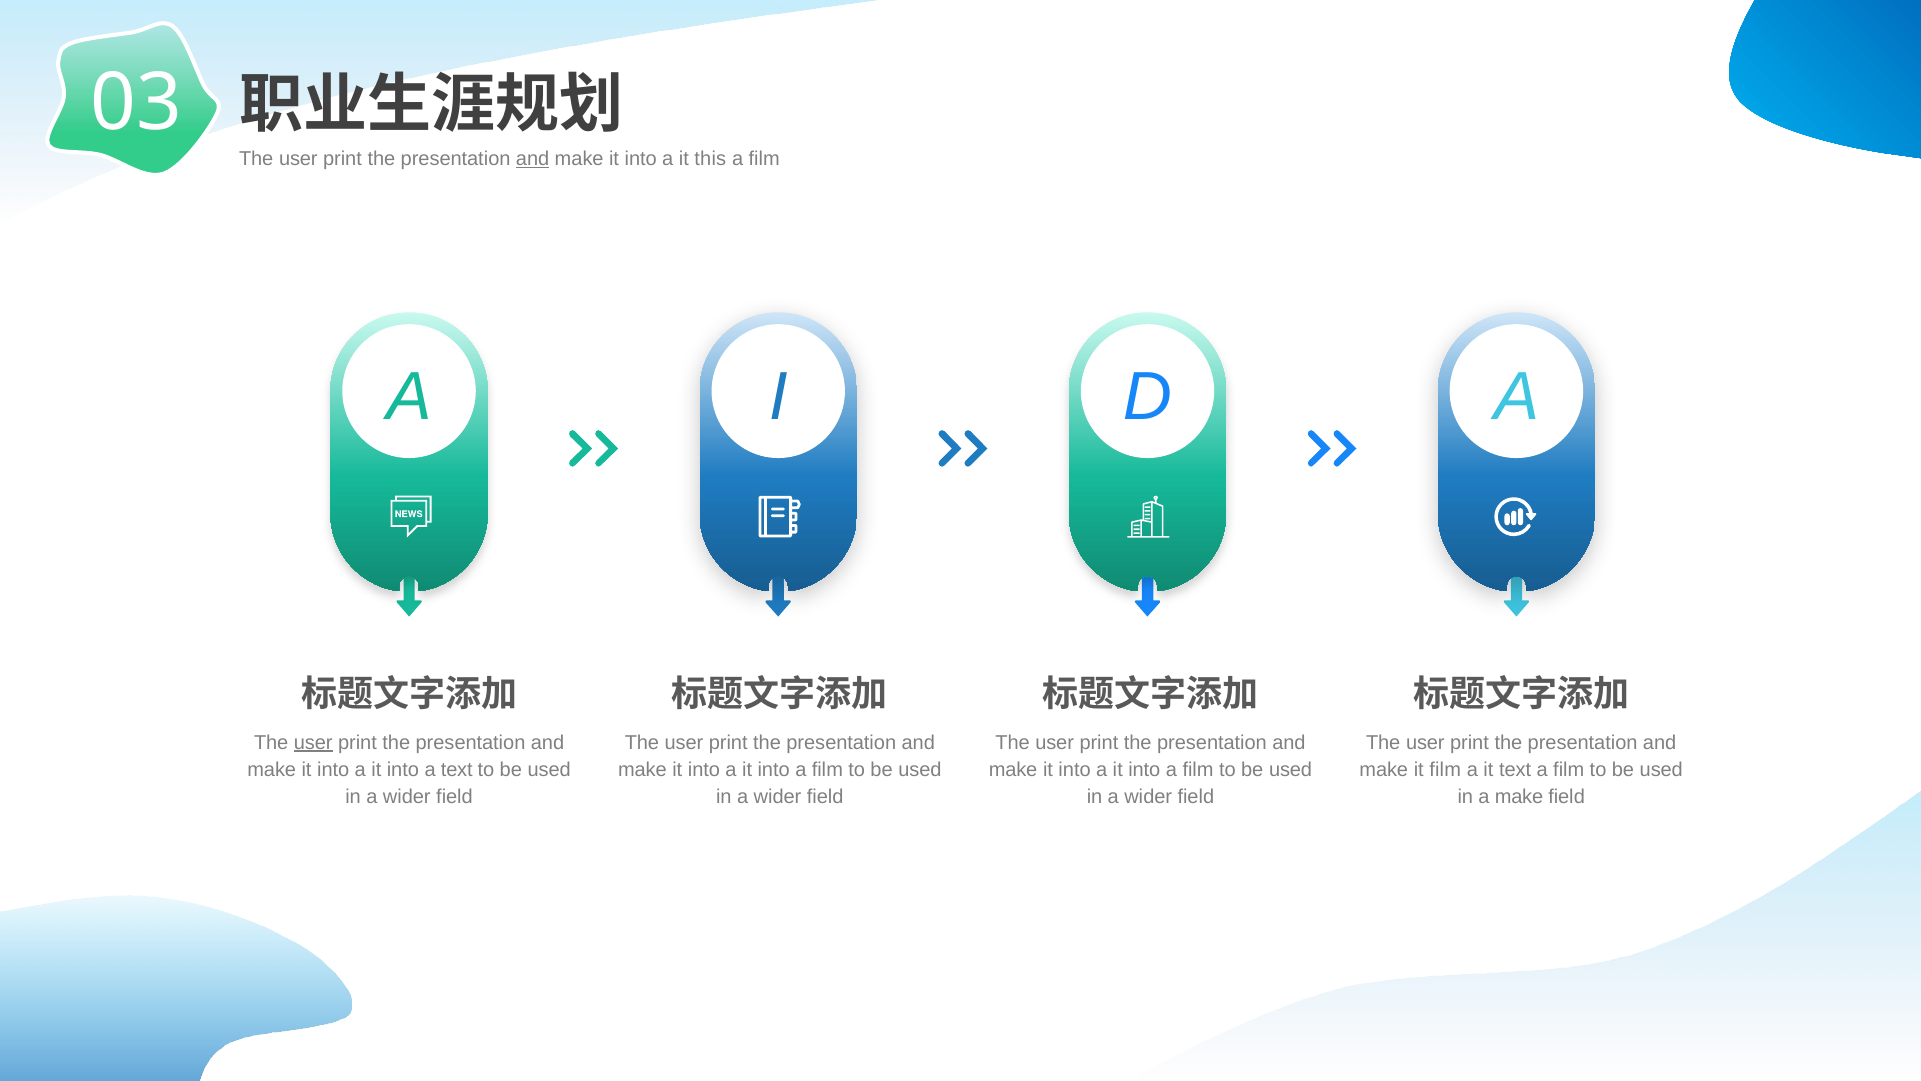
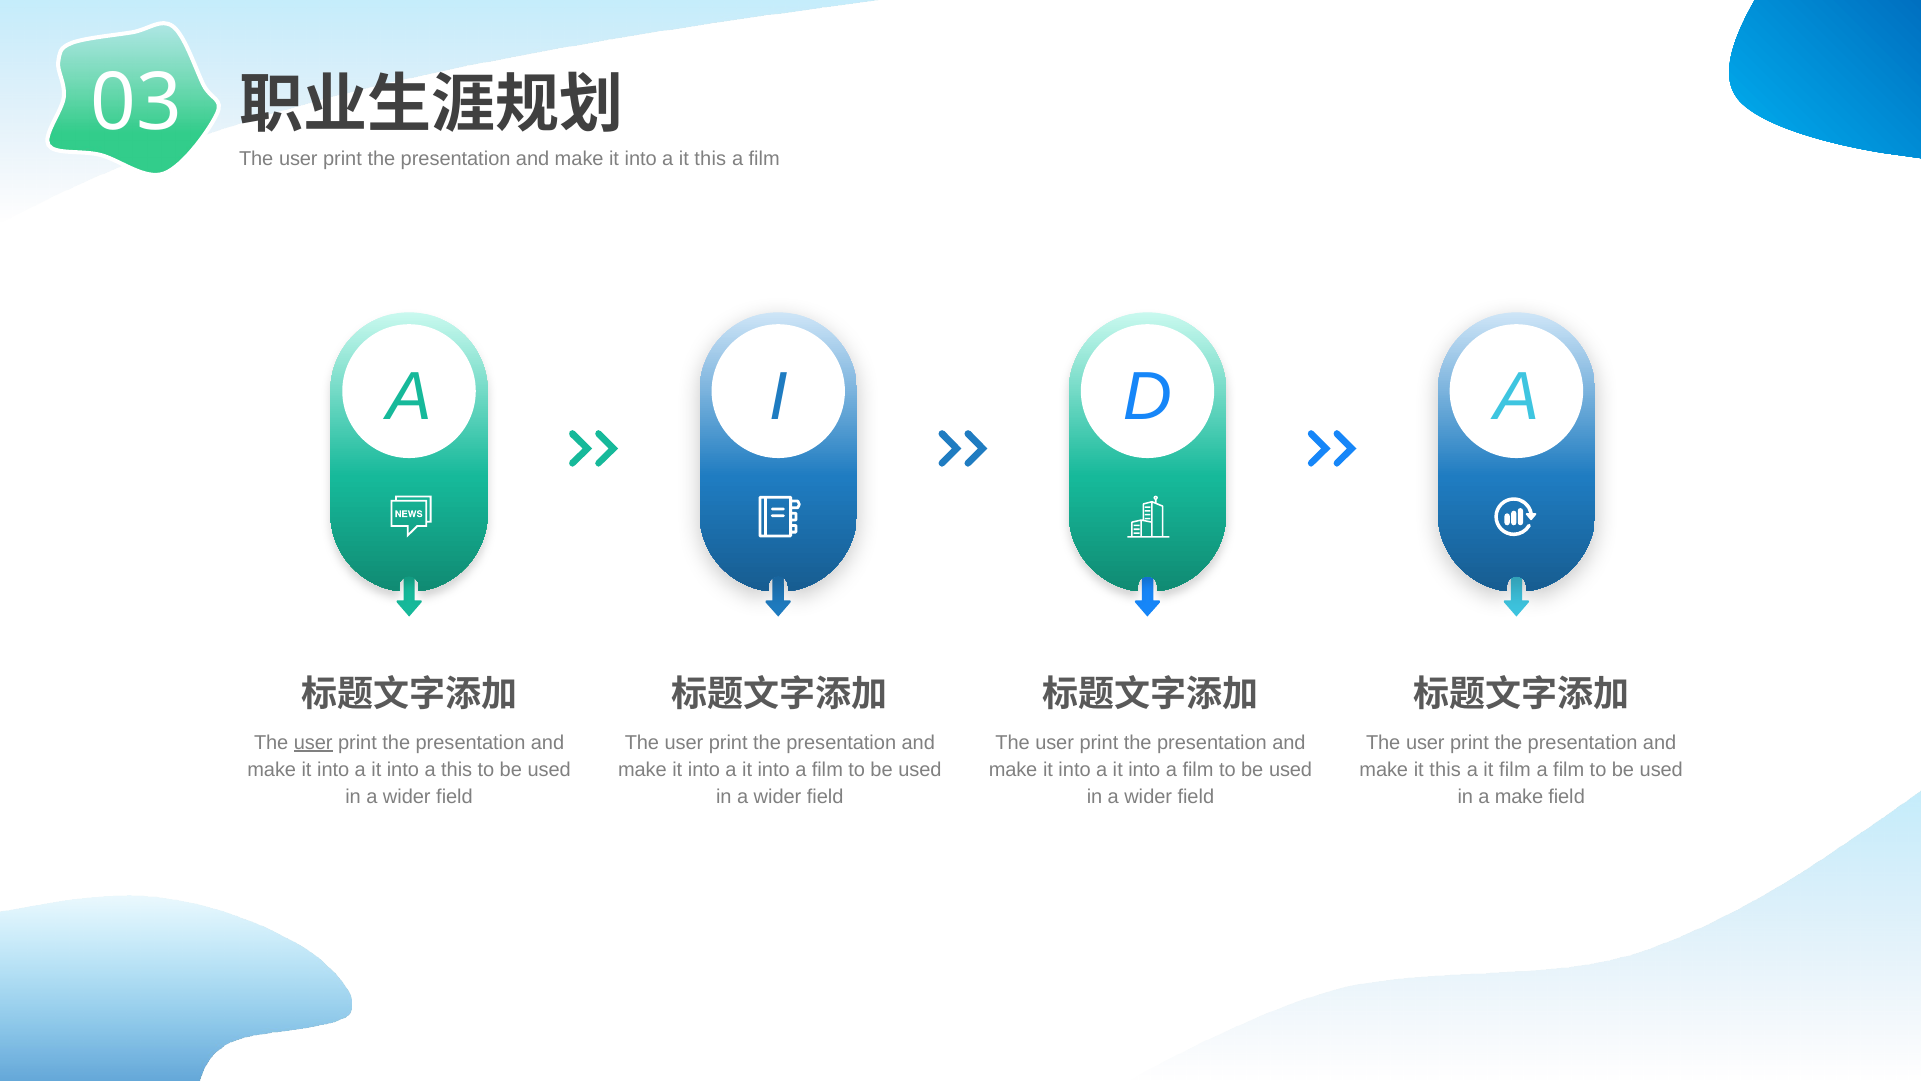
and at (533, 159) underline: present -> none
a text: text -> this
make it film: film -> this
it text: text -> film
